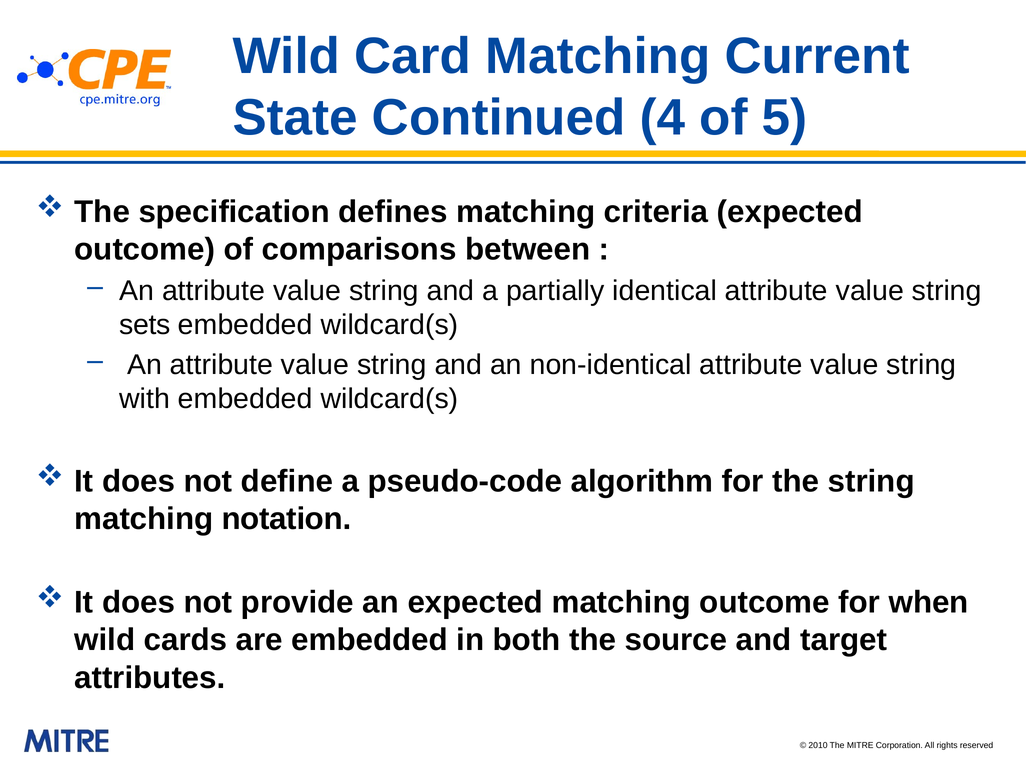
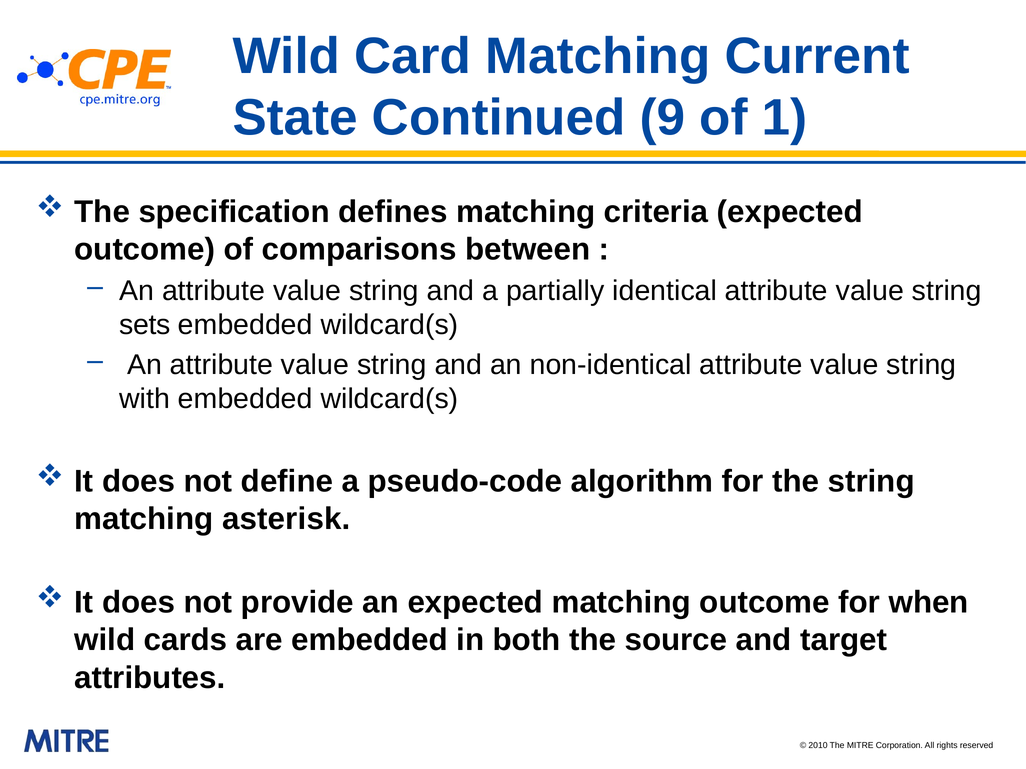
4: 4 -> 9
5: 5 -> 1
notation: notation -> asterisk
